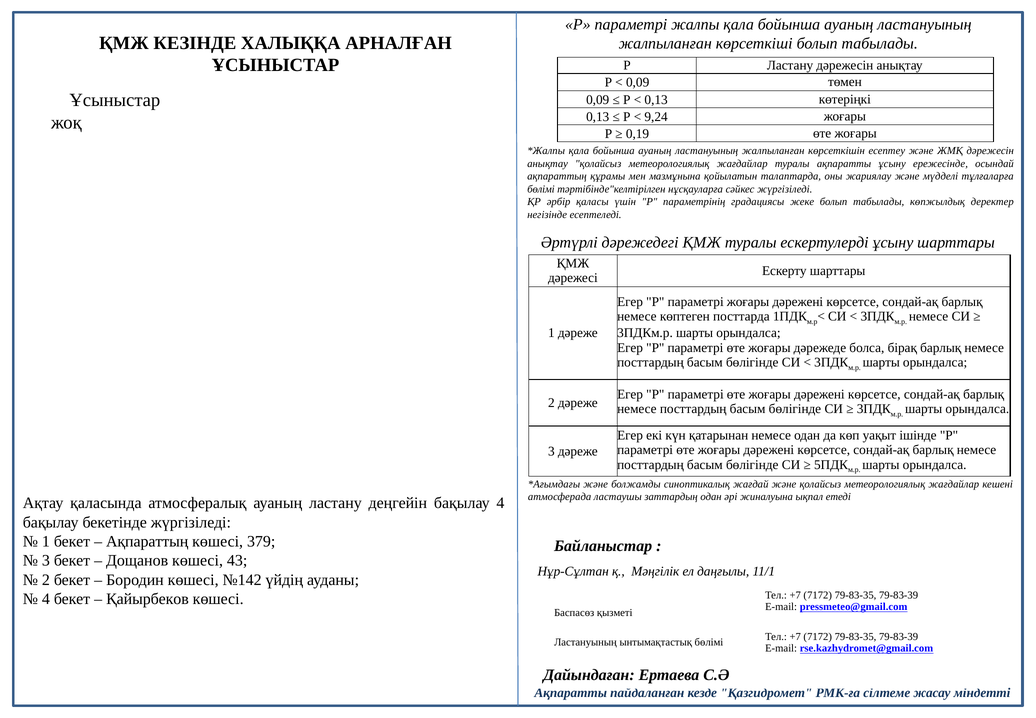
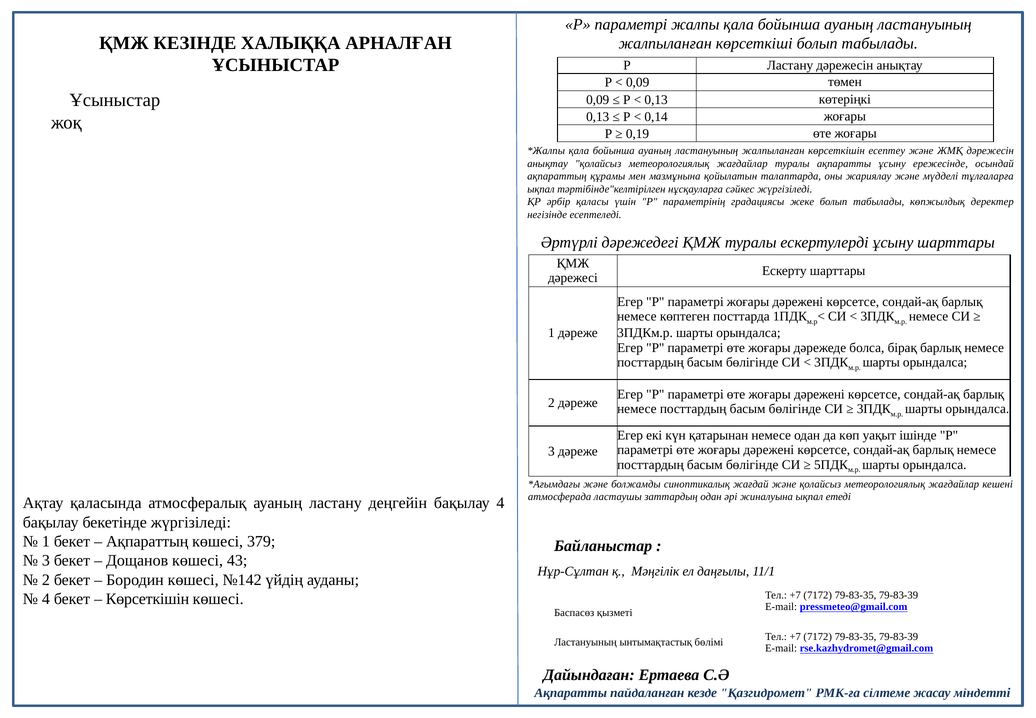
9,24: 9,24 -> 0,14
бөлімі at (541, 189): бөлімі -> ықпал
Қайырбеков at (147, 598): Қайырбеков -> Көрсеткішін
